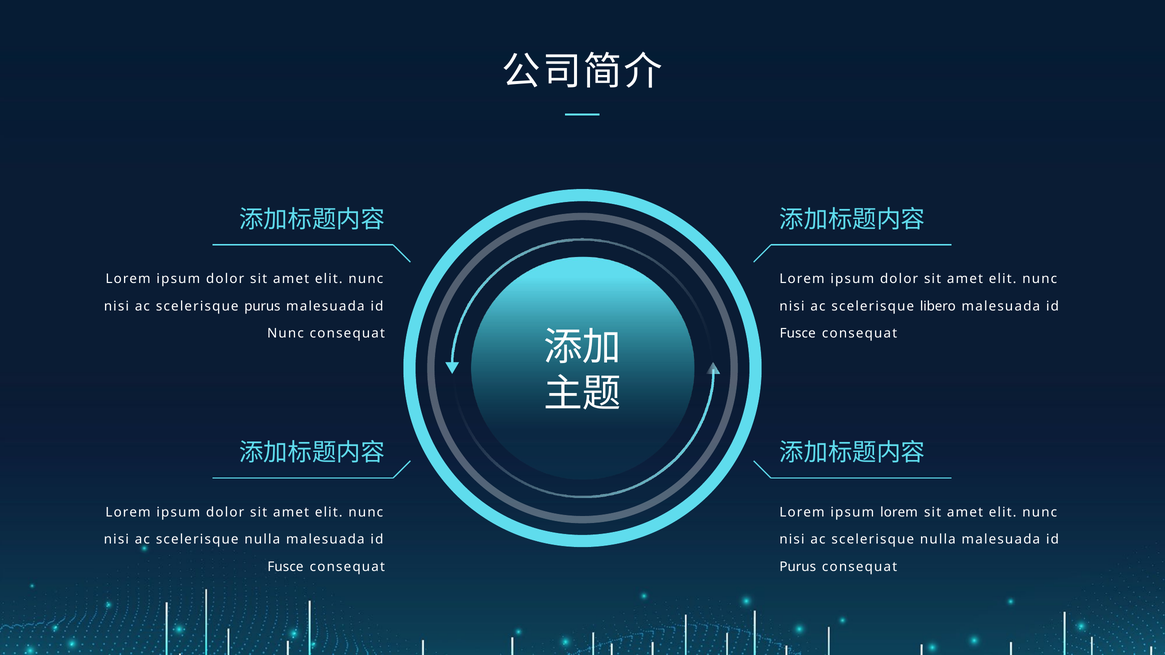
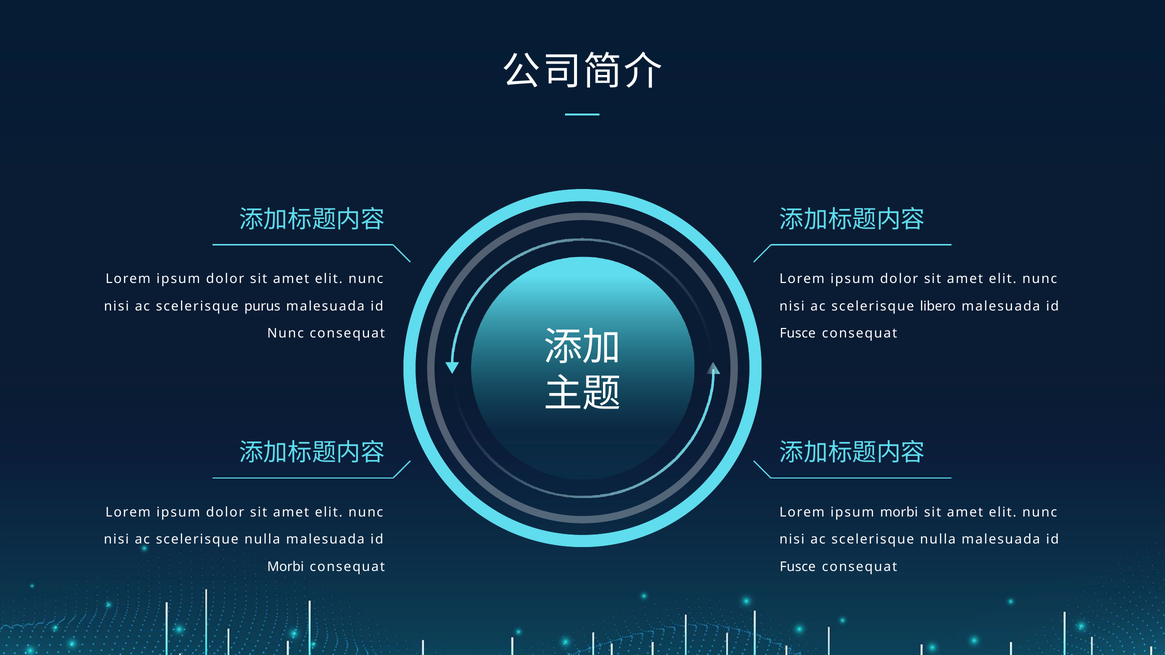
ipsum lorem: lorem -> morbi
Fusce at (285, 567): Fusce -> Morbi
Purus at (798, 567): Purus -> Fusce
